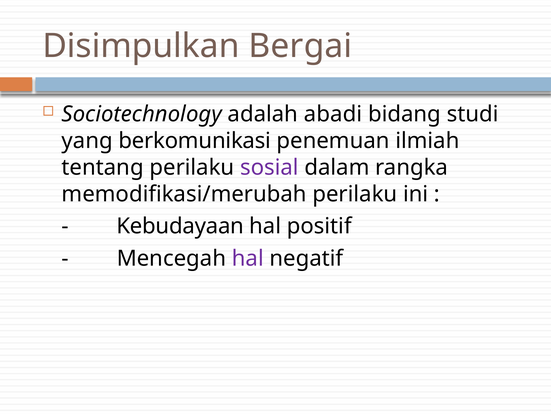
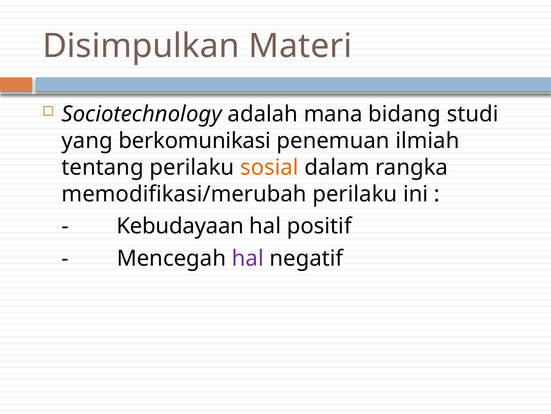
Bergai: Bergai -> Materi
abadi: abadi -> mana
sosial colour: purple -> orange
